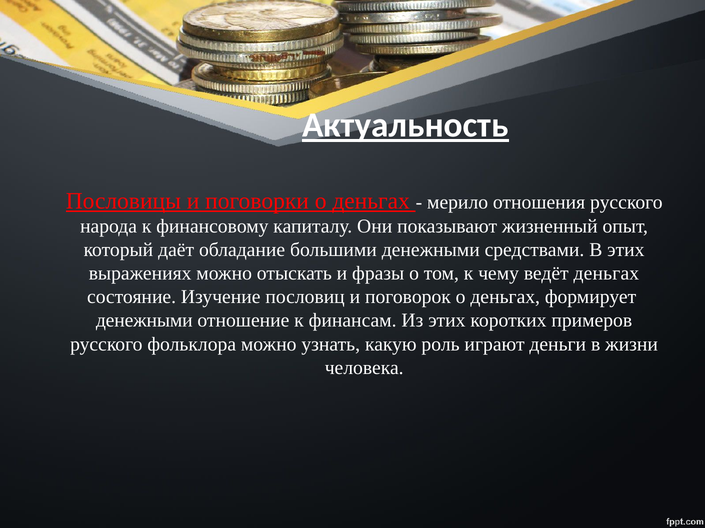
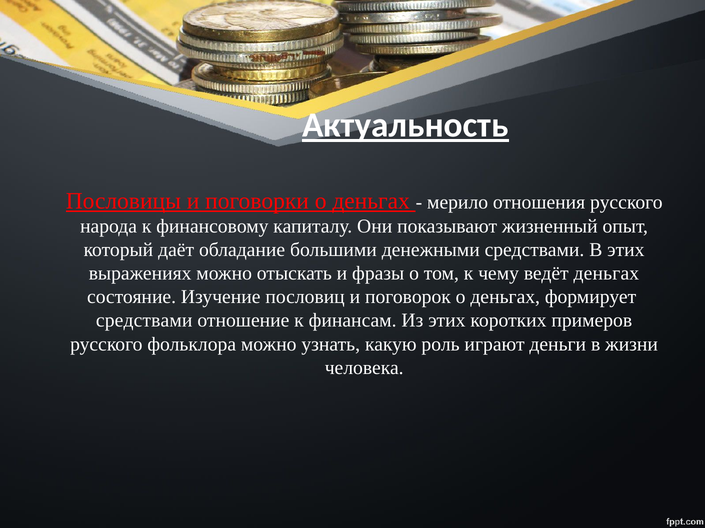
денежными at (144, 321): денежными -> средствами
